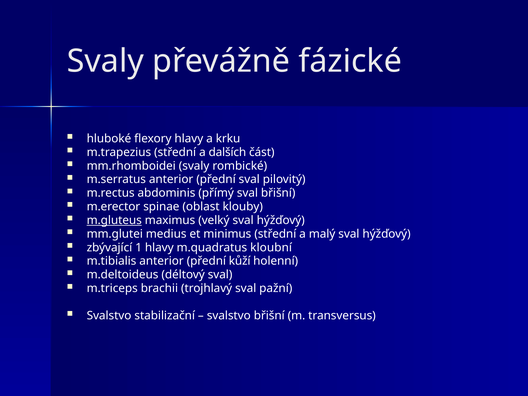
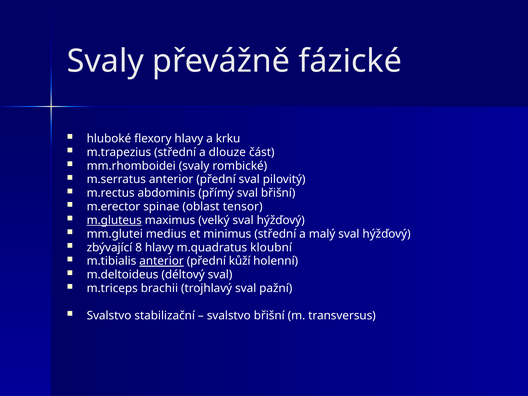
dalších: dalších -> dlouze
klouby: klouby -> tensor
1: 1 -> 8
anterior at (162, 261) underline: none -> present
